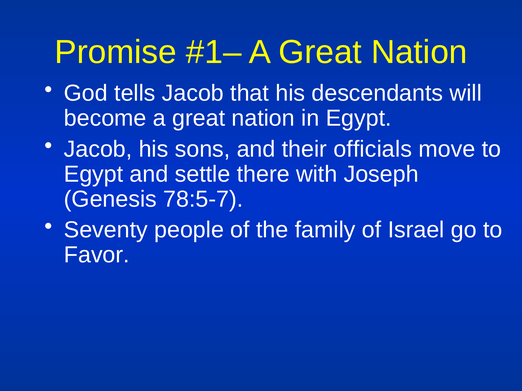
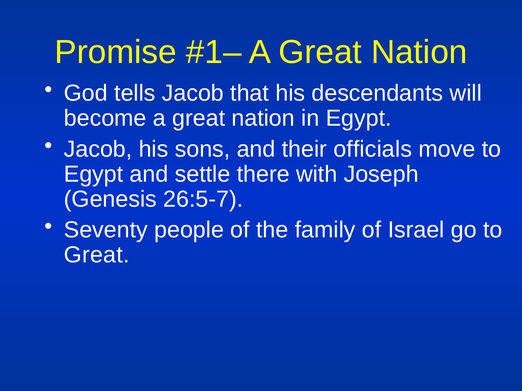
78:5-7: 78:5-7 -> 26:5-7
Favor at (97, 255): Favor -> Great
